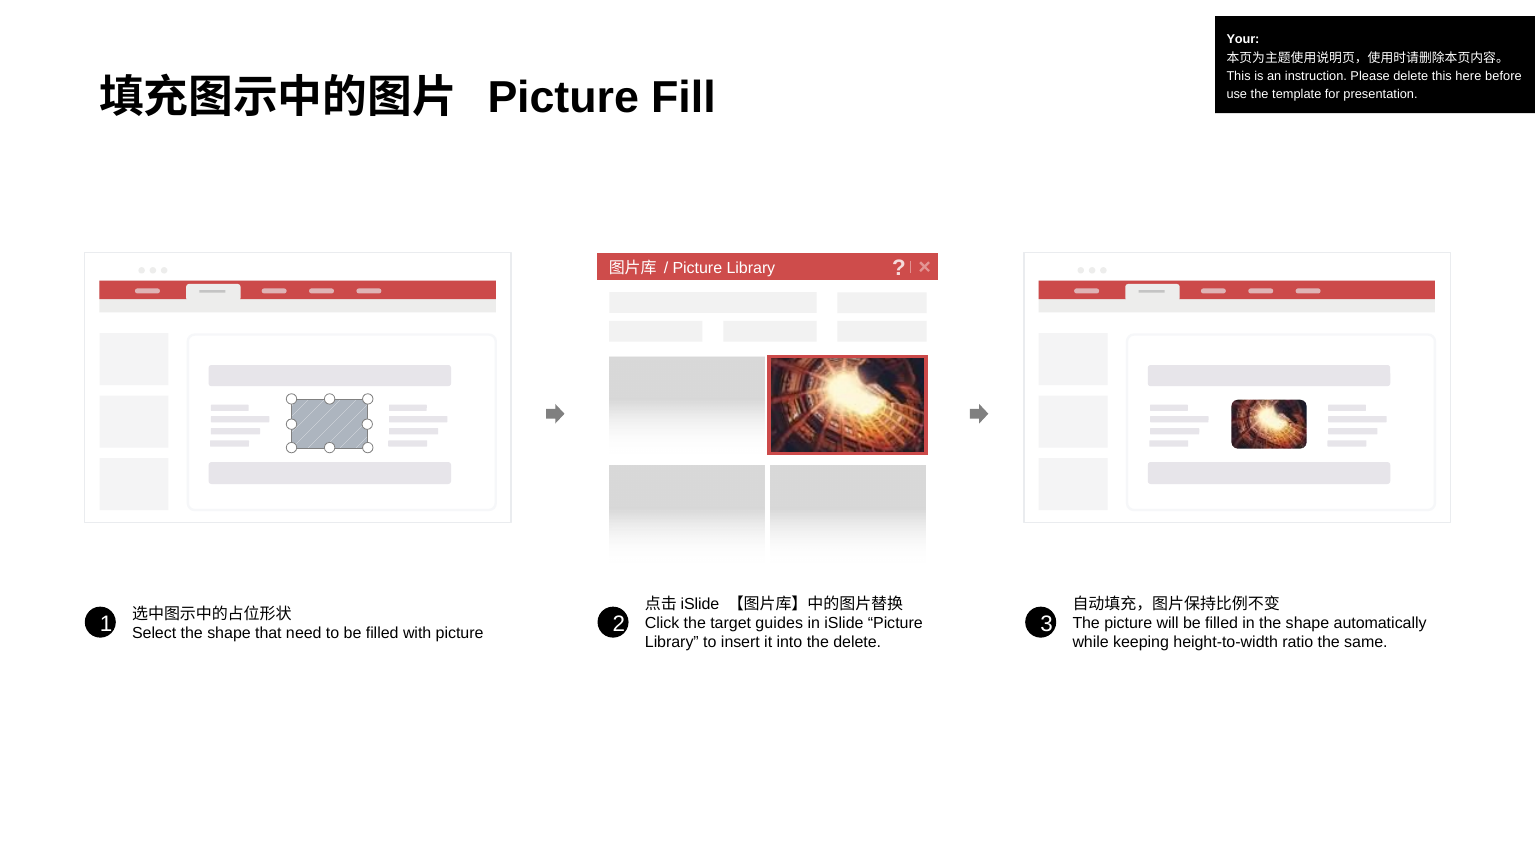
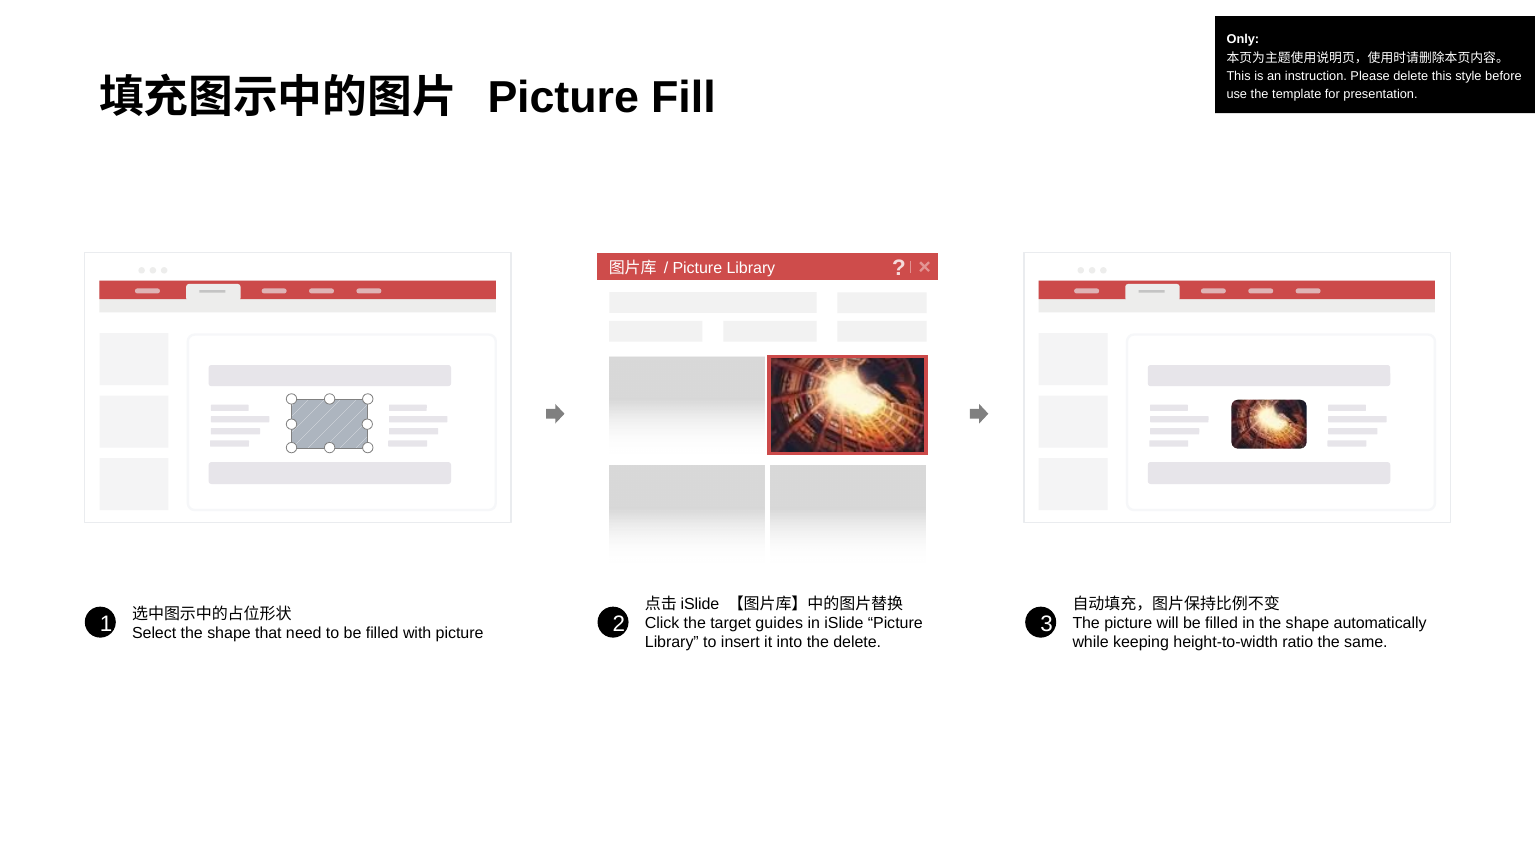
Your: Your -> Only
here: here -> style
